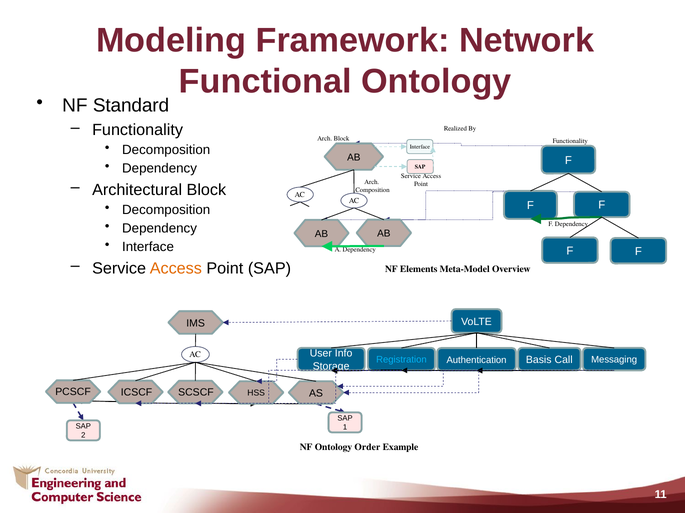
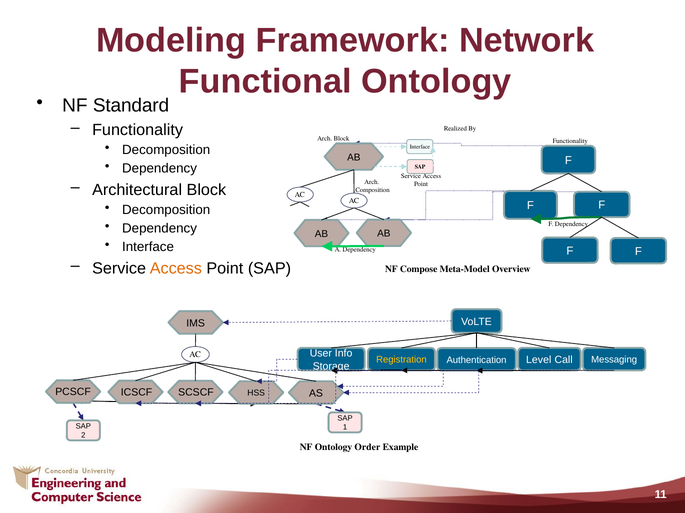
Elements: Elements -> Compose
Basis: Basis -> Level
Registration colour: light blue -> yellow
